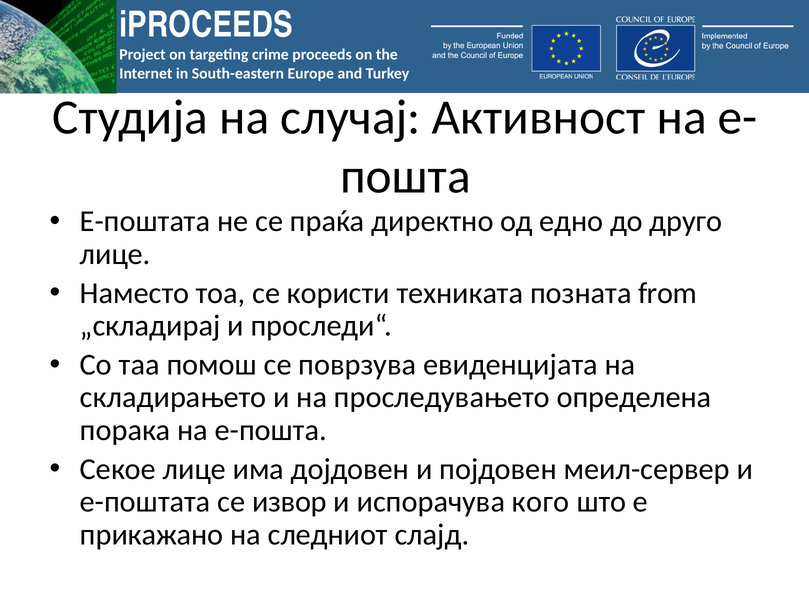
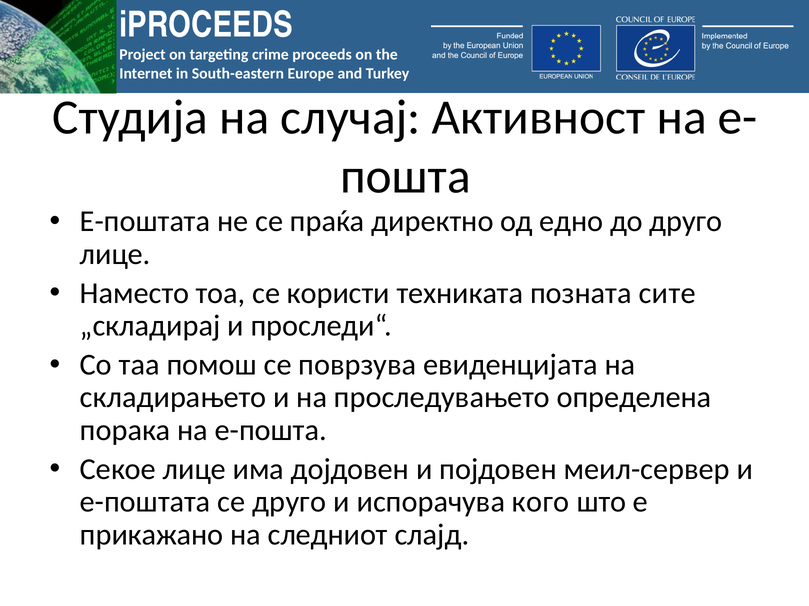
from: from -> сите
се извор: извор -> друго
